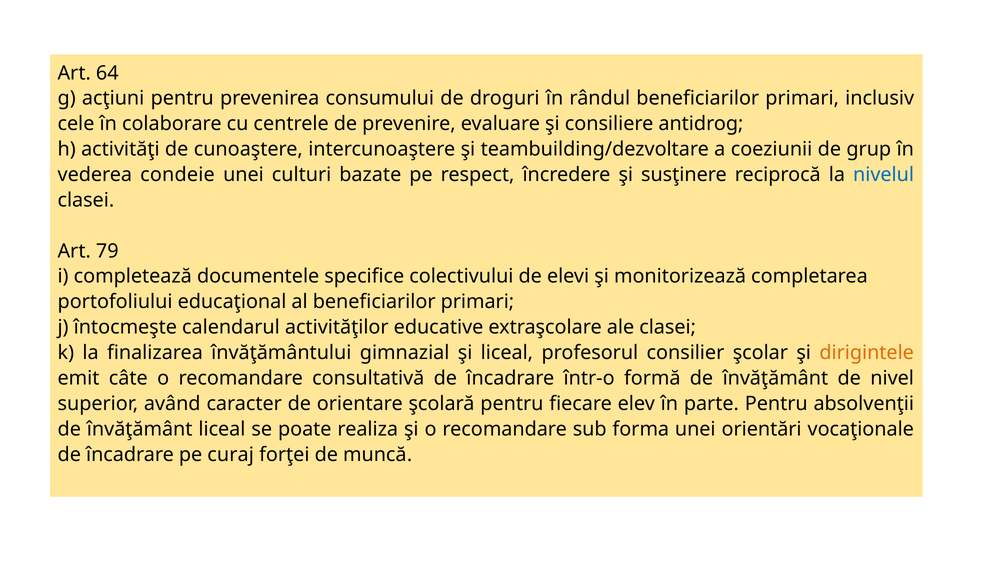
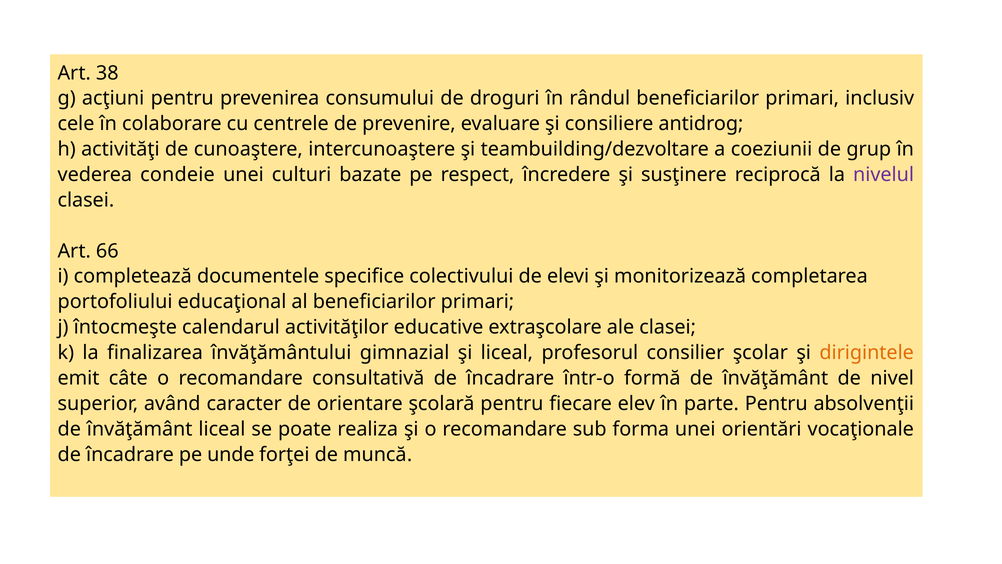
64: 64 -> 38
nivelul colour: blue -> purple
79: 79 -> 66
curaj: curaj -> unde
